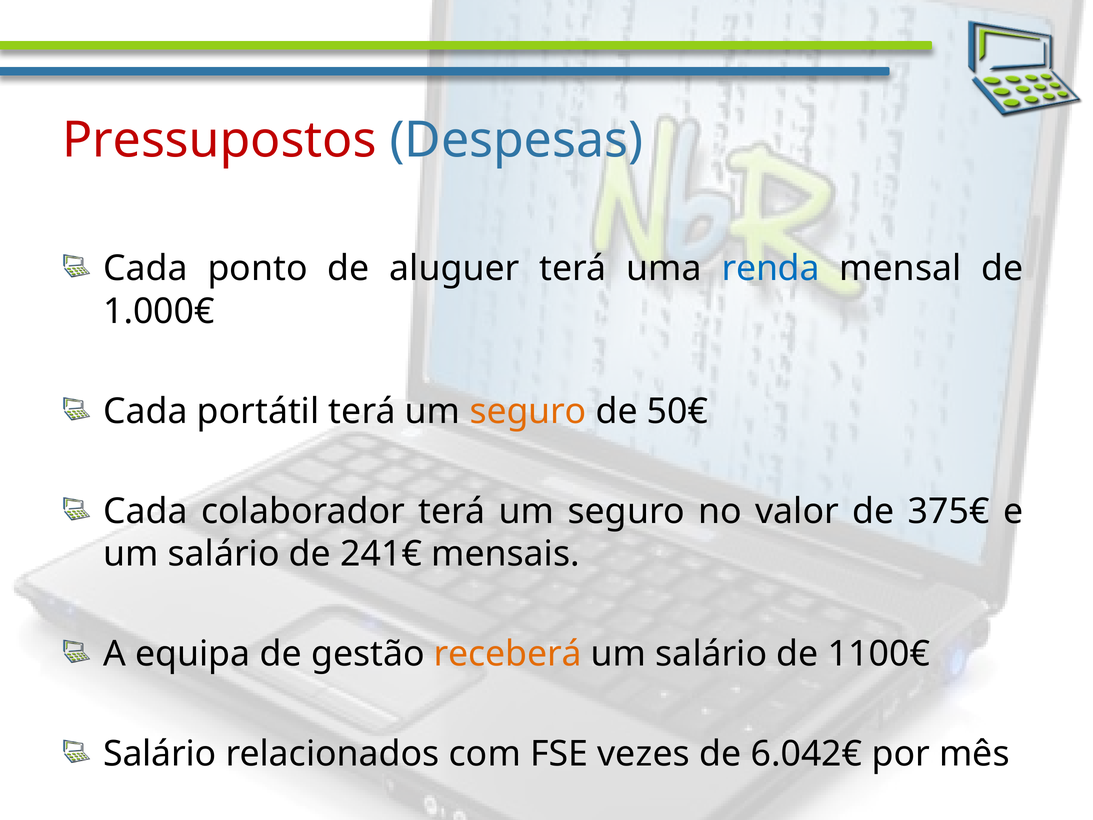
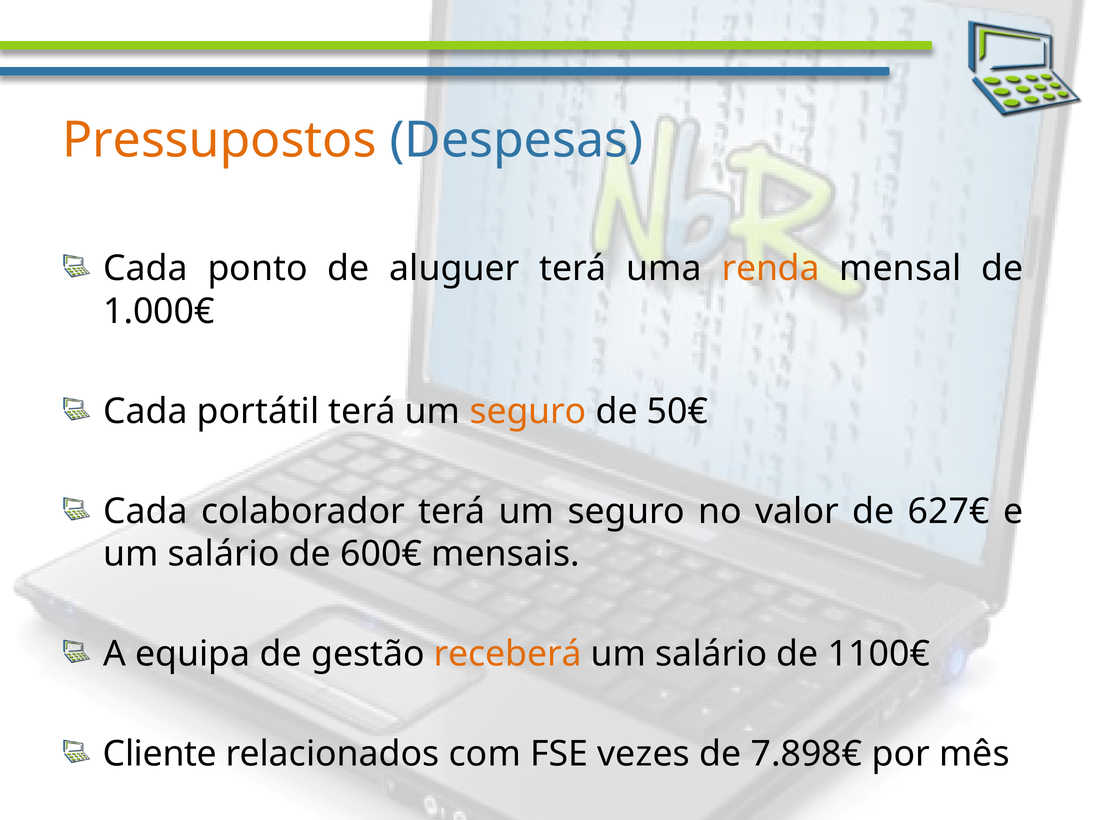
Pressupostos colour: red -> orange
renda colour: blue -> orange
375€: 375€ -> 627€
241€: 241€ -> 600€
Salário at (160, 754): Salário -> Cliente
6.042€: 6.042€ -> 7.898€
